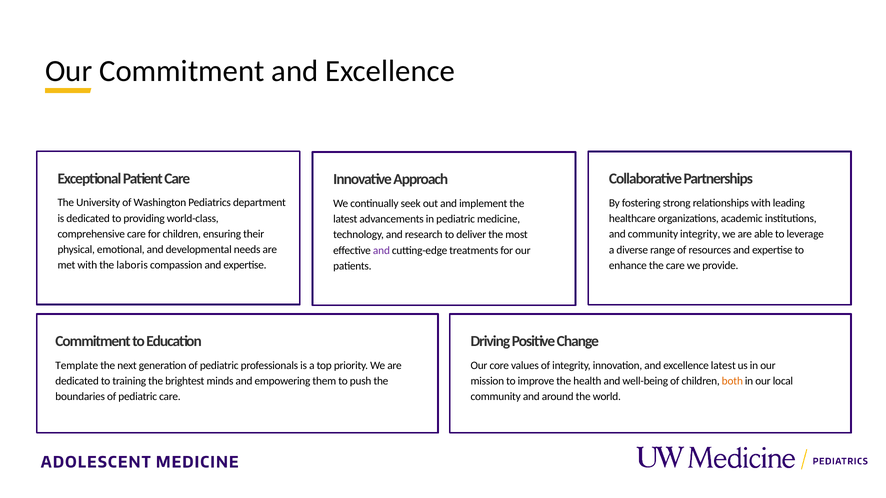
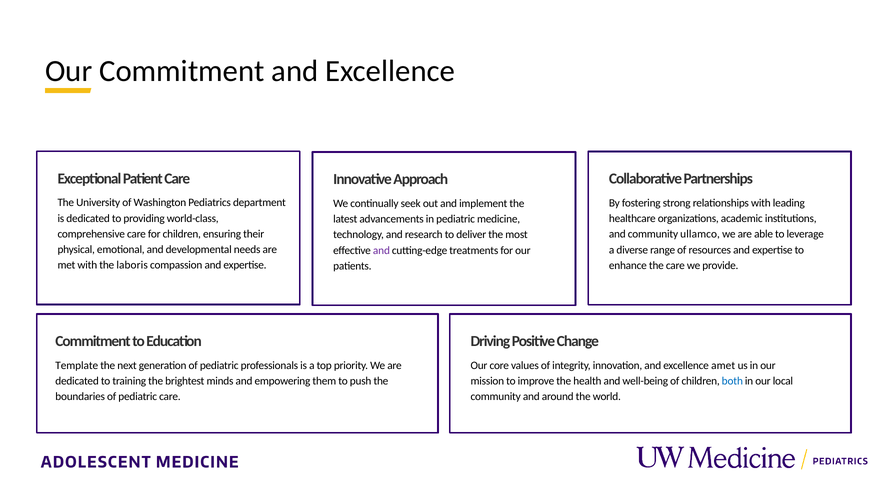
community integrity: integrity -> ullamco
excellence latest: latest -> amet
both colour: orange -> blue
